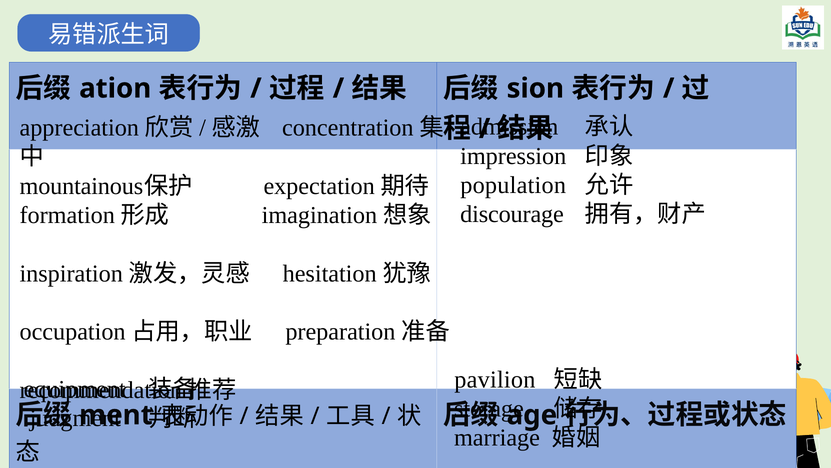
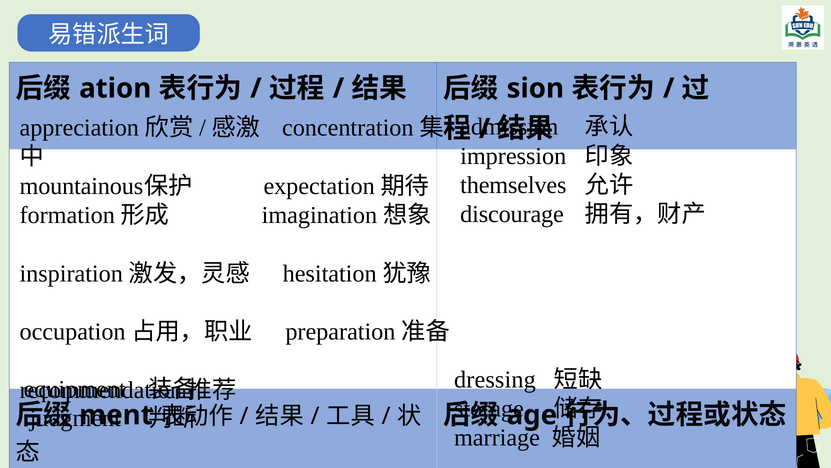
population: population -> themselves
pavilion: pavilion -> dressing
